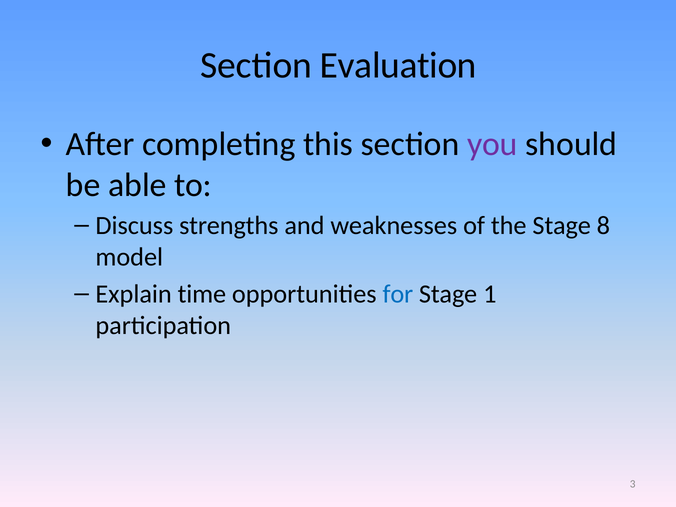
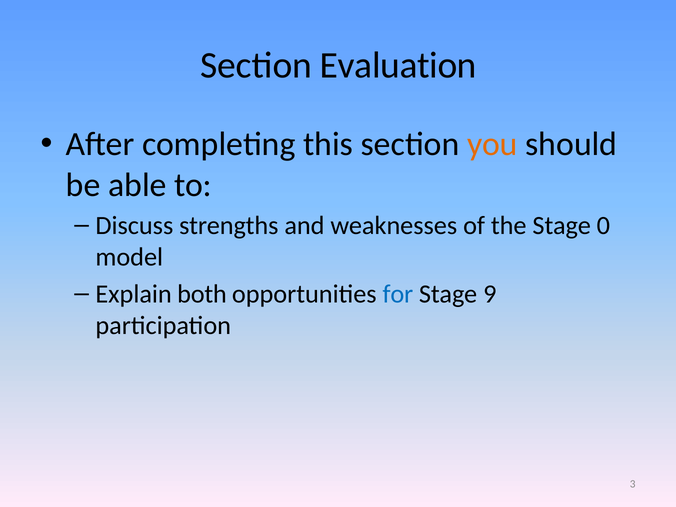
you colour: purple -> orange
8: 8 -> 0
time: time -> both
1: 1 -> 9
